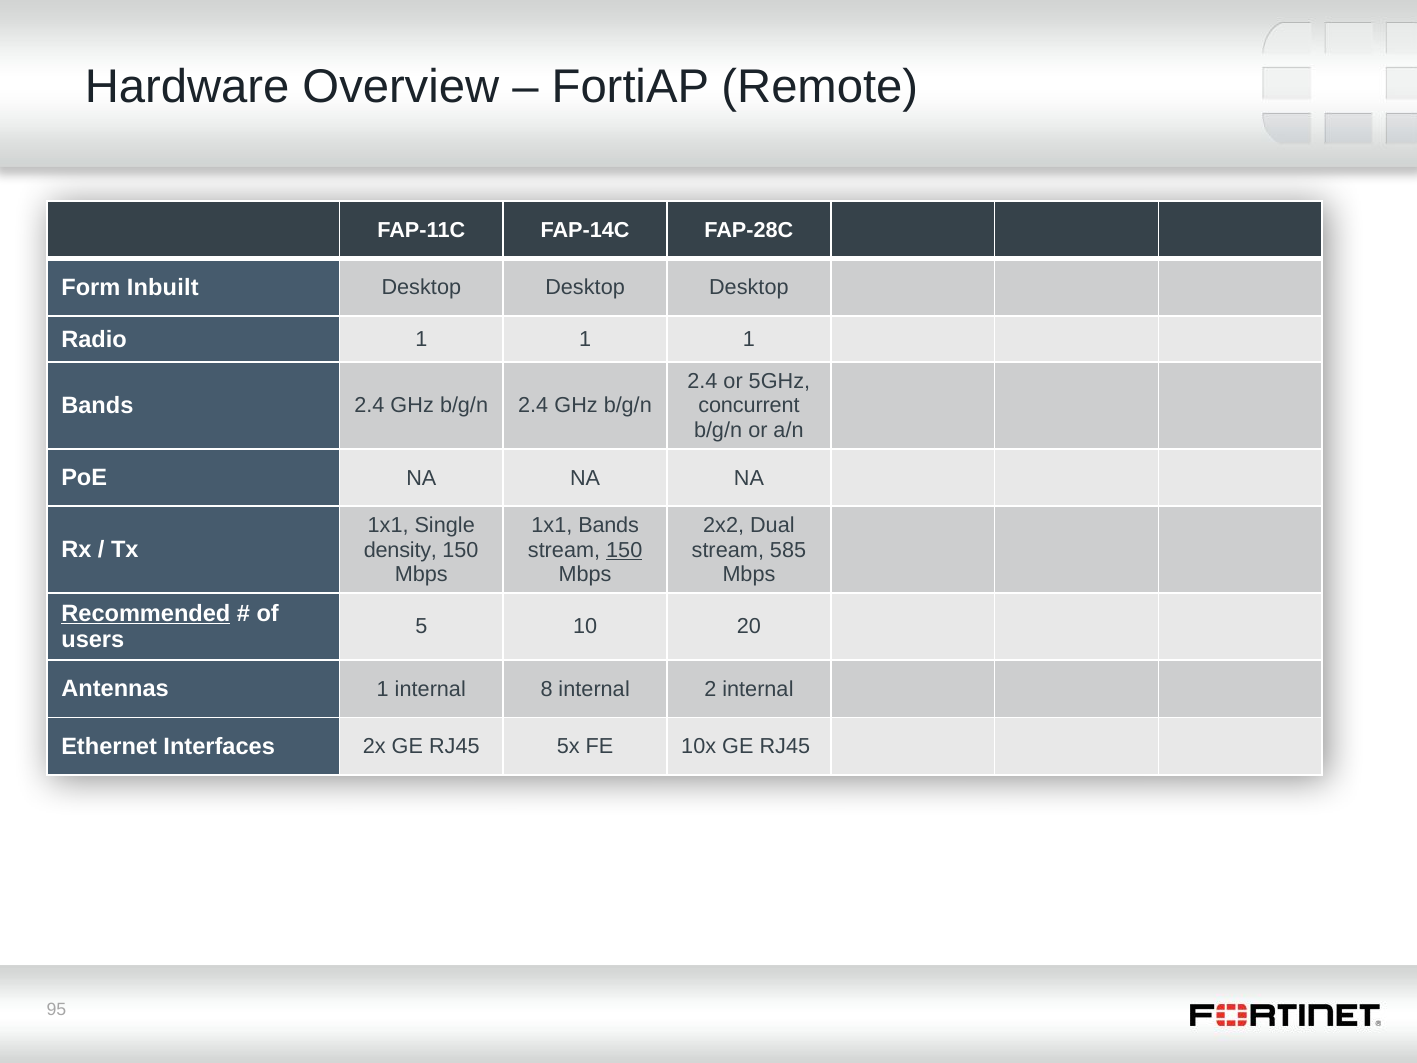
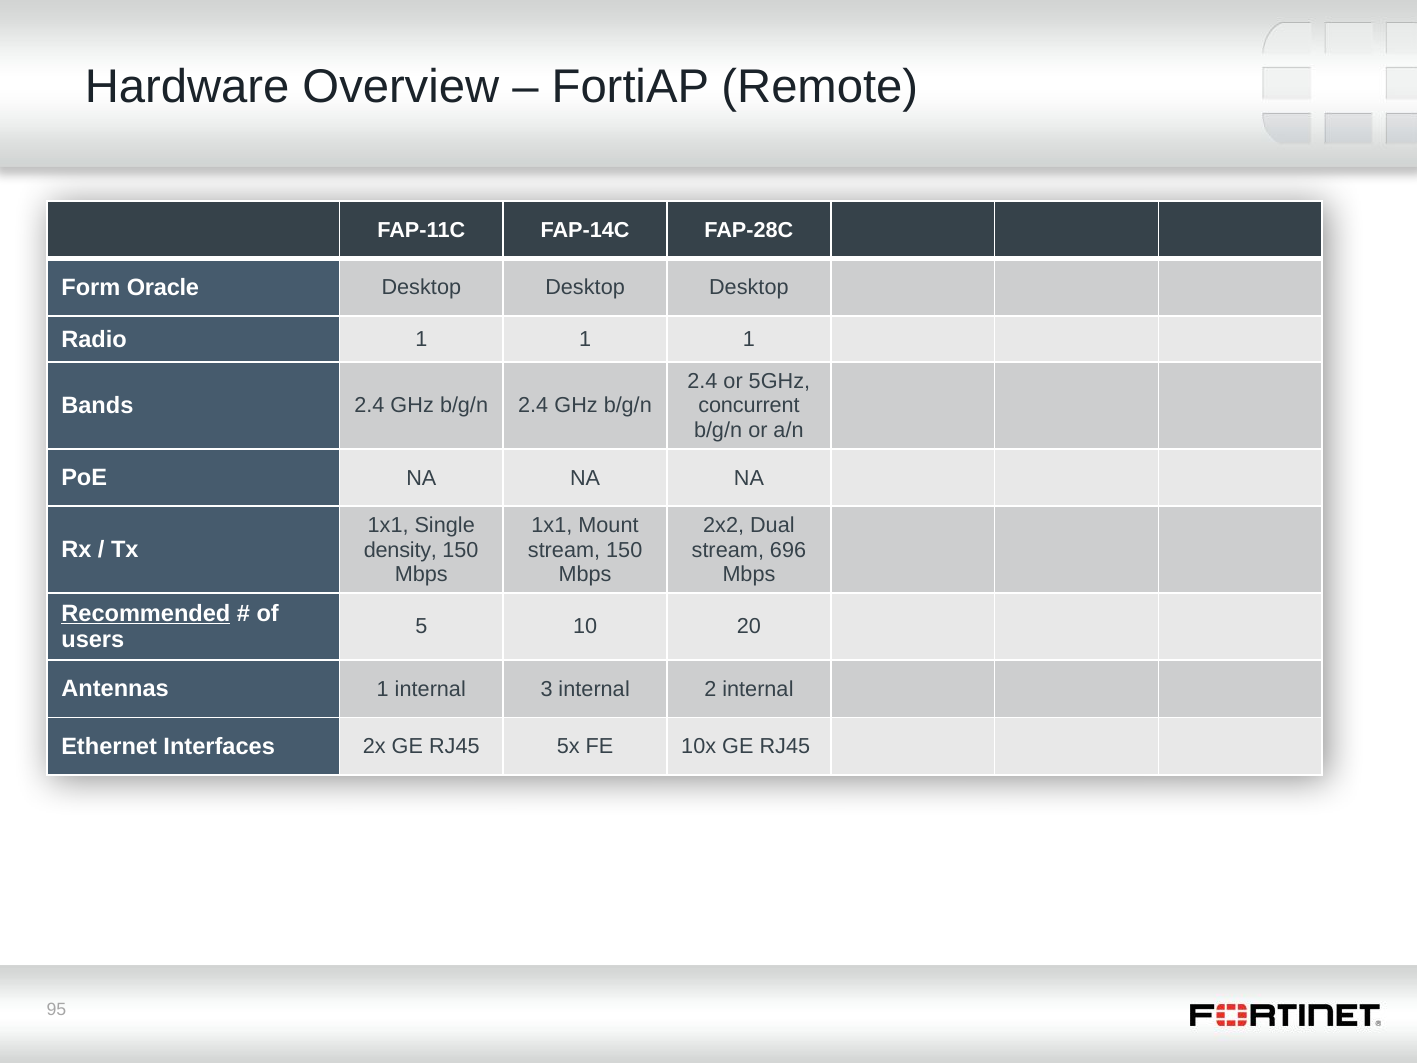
Inbuilt: Inbuilt -> Oracle
1x1 Bands: Bands -> Mount
150 at (624, 550) underline: present -> none
585: 585 -> 696
8: 8 -> 3
